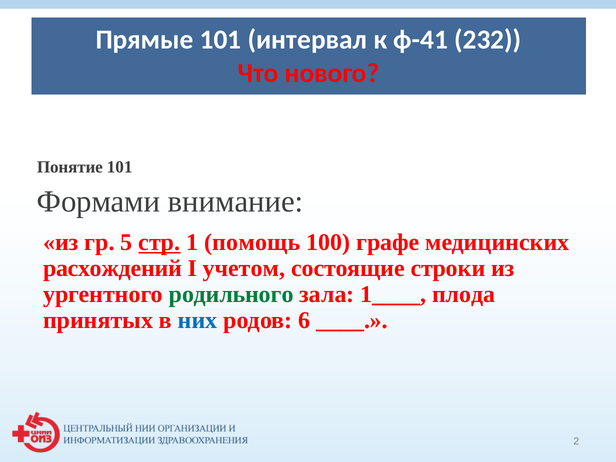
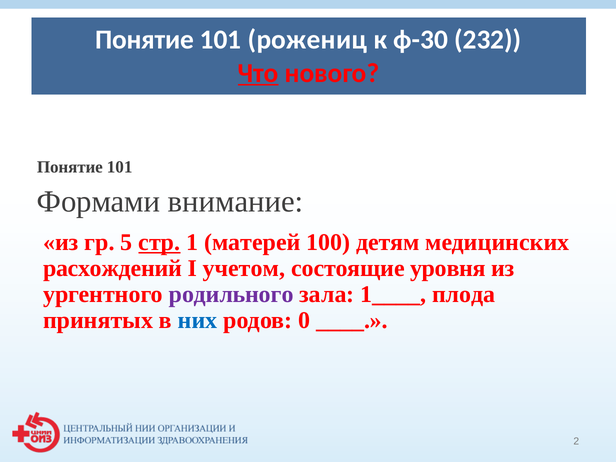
Прямые at (145, 40): Прямые -> Понятие
интервал: интервал -> рожениц
ф-41: ф-41 -> ф-30
Что underline: none -> present
помощь: помощь -> матерей
графе: графе -> детям
строки: строки -> уровня
родильного colour: green -> purple
6: 6 -> 0
